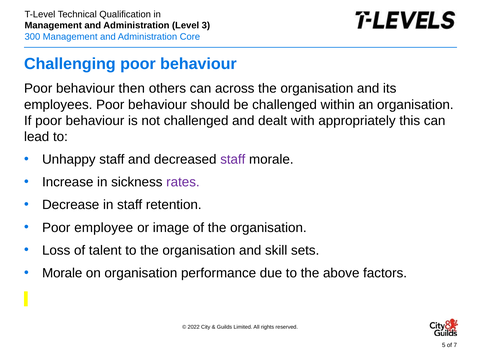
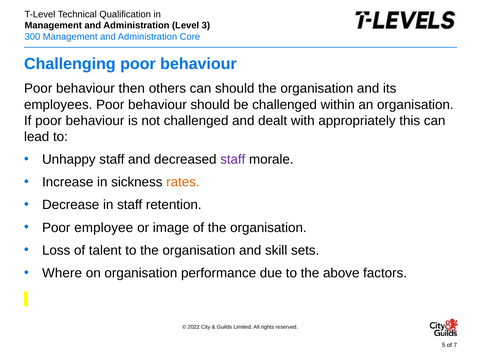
can across: across -> should
rates colour: purple -> orange
Morale at (62, 273): Morale -> Where
